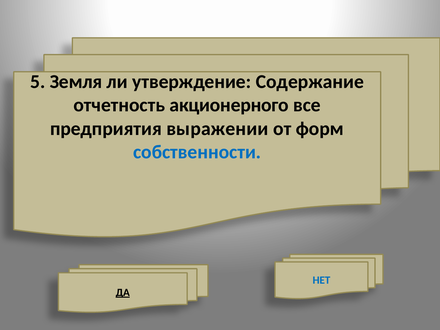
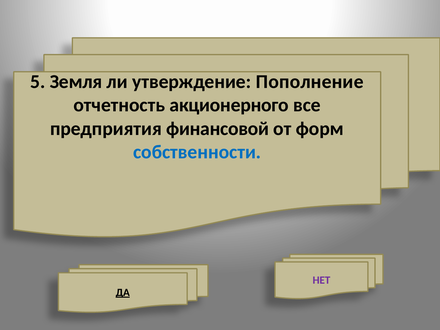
Содержание: Содержание -> Пополнение
выражении: выражении -> финансовой
НЕТ colour: blue -> purple
